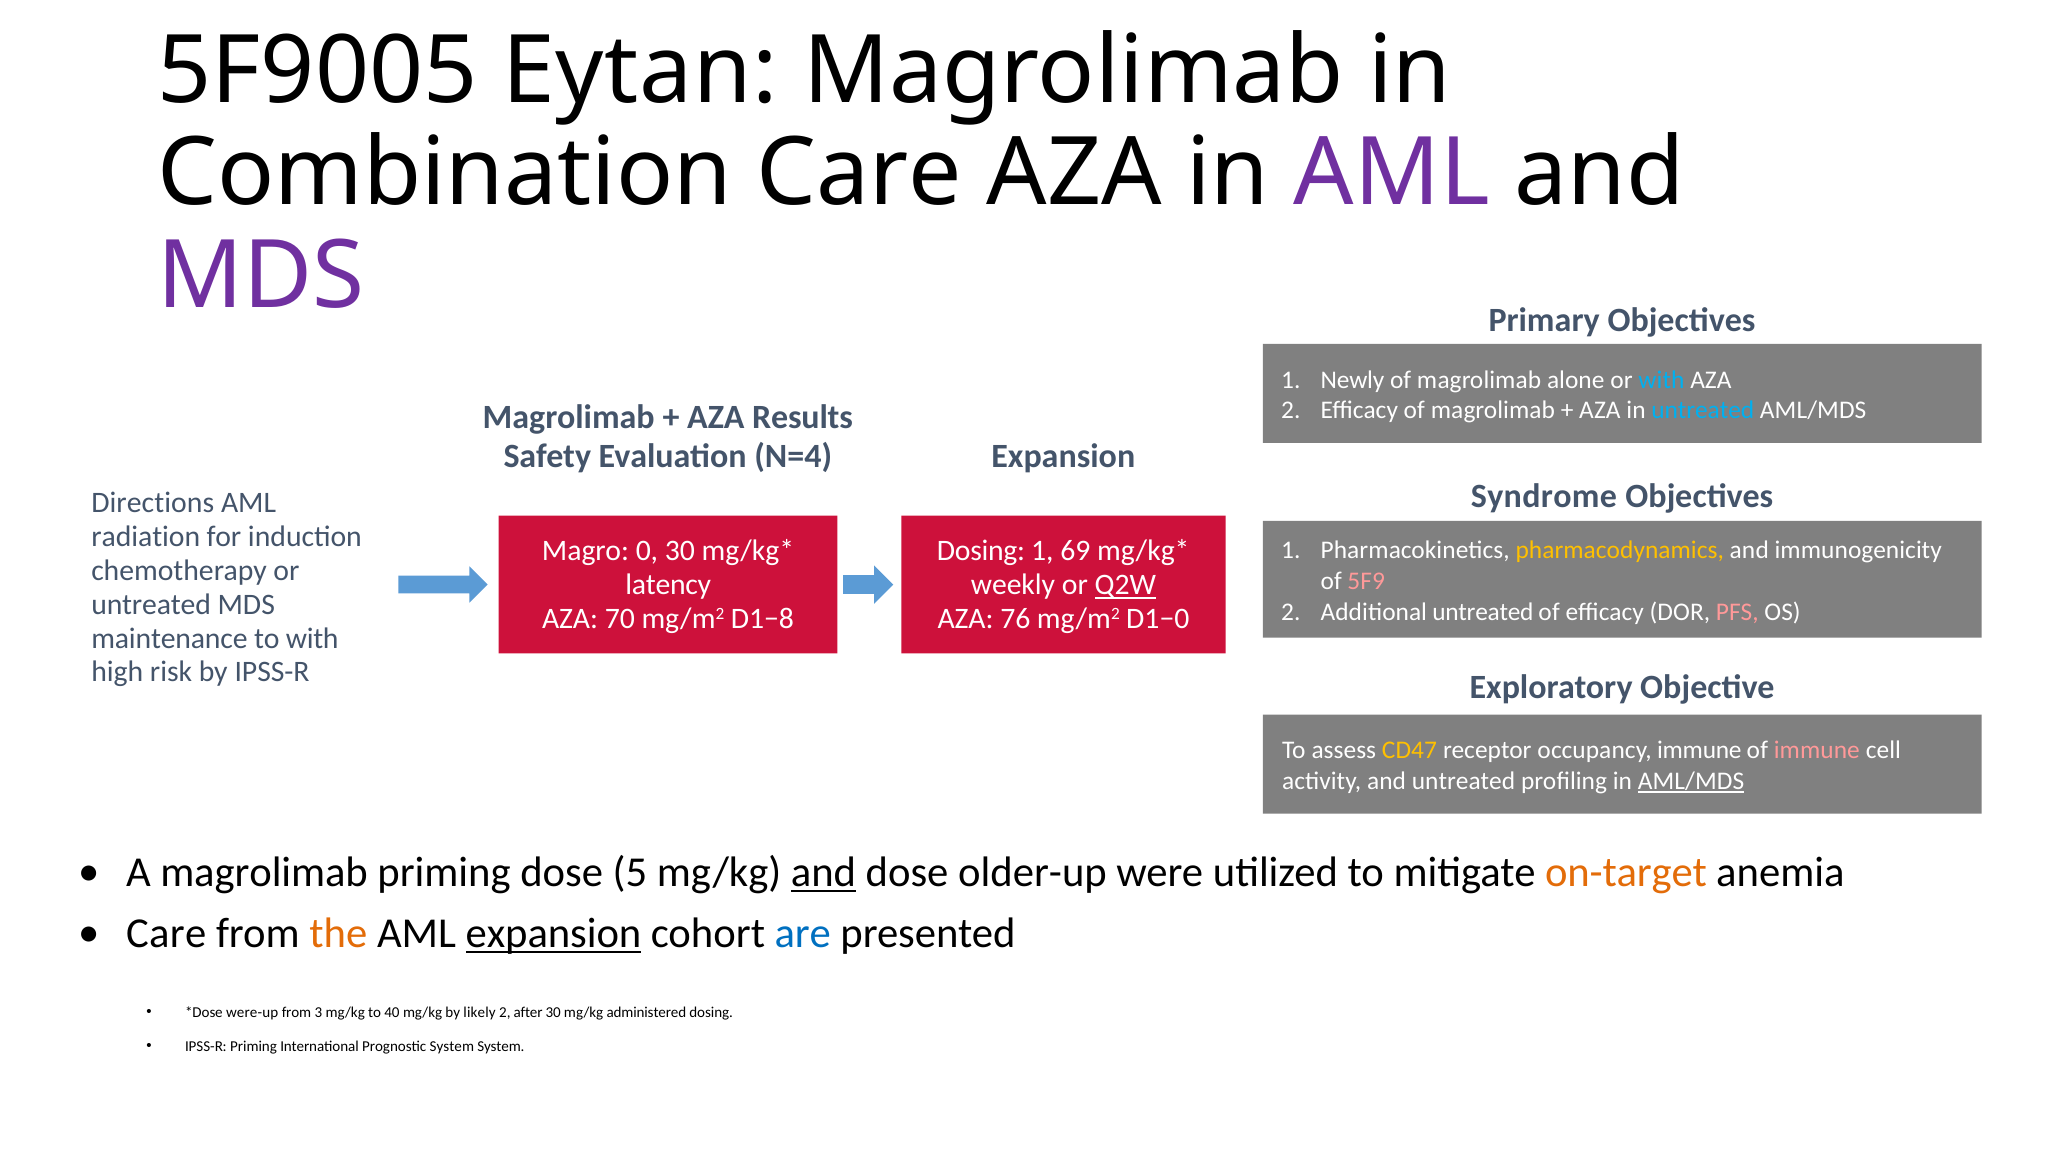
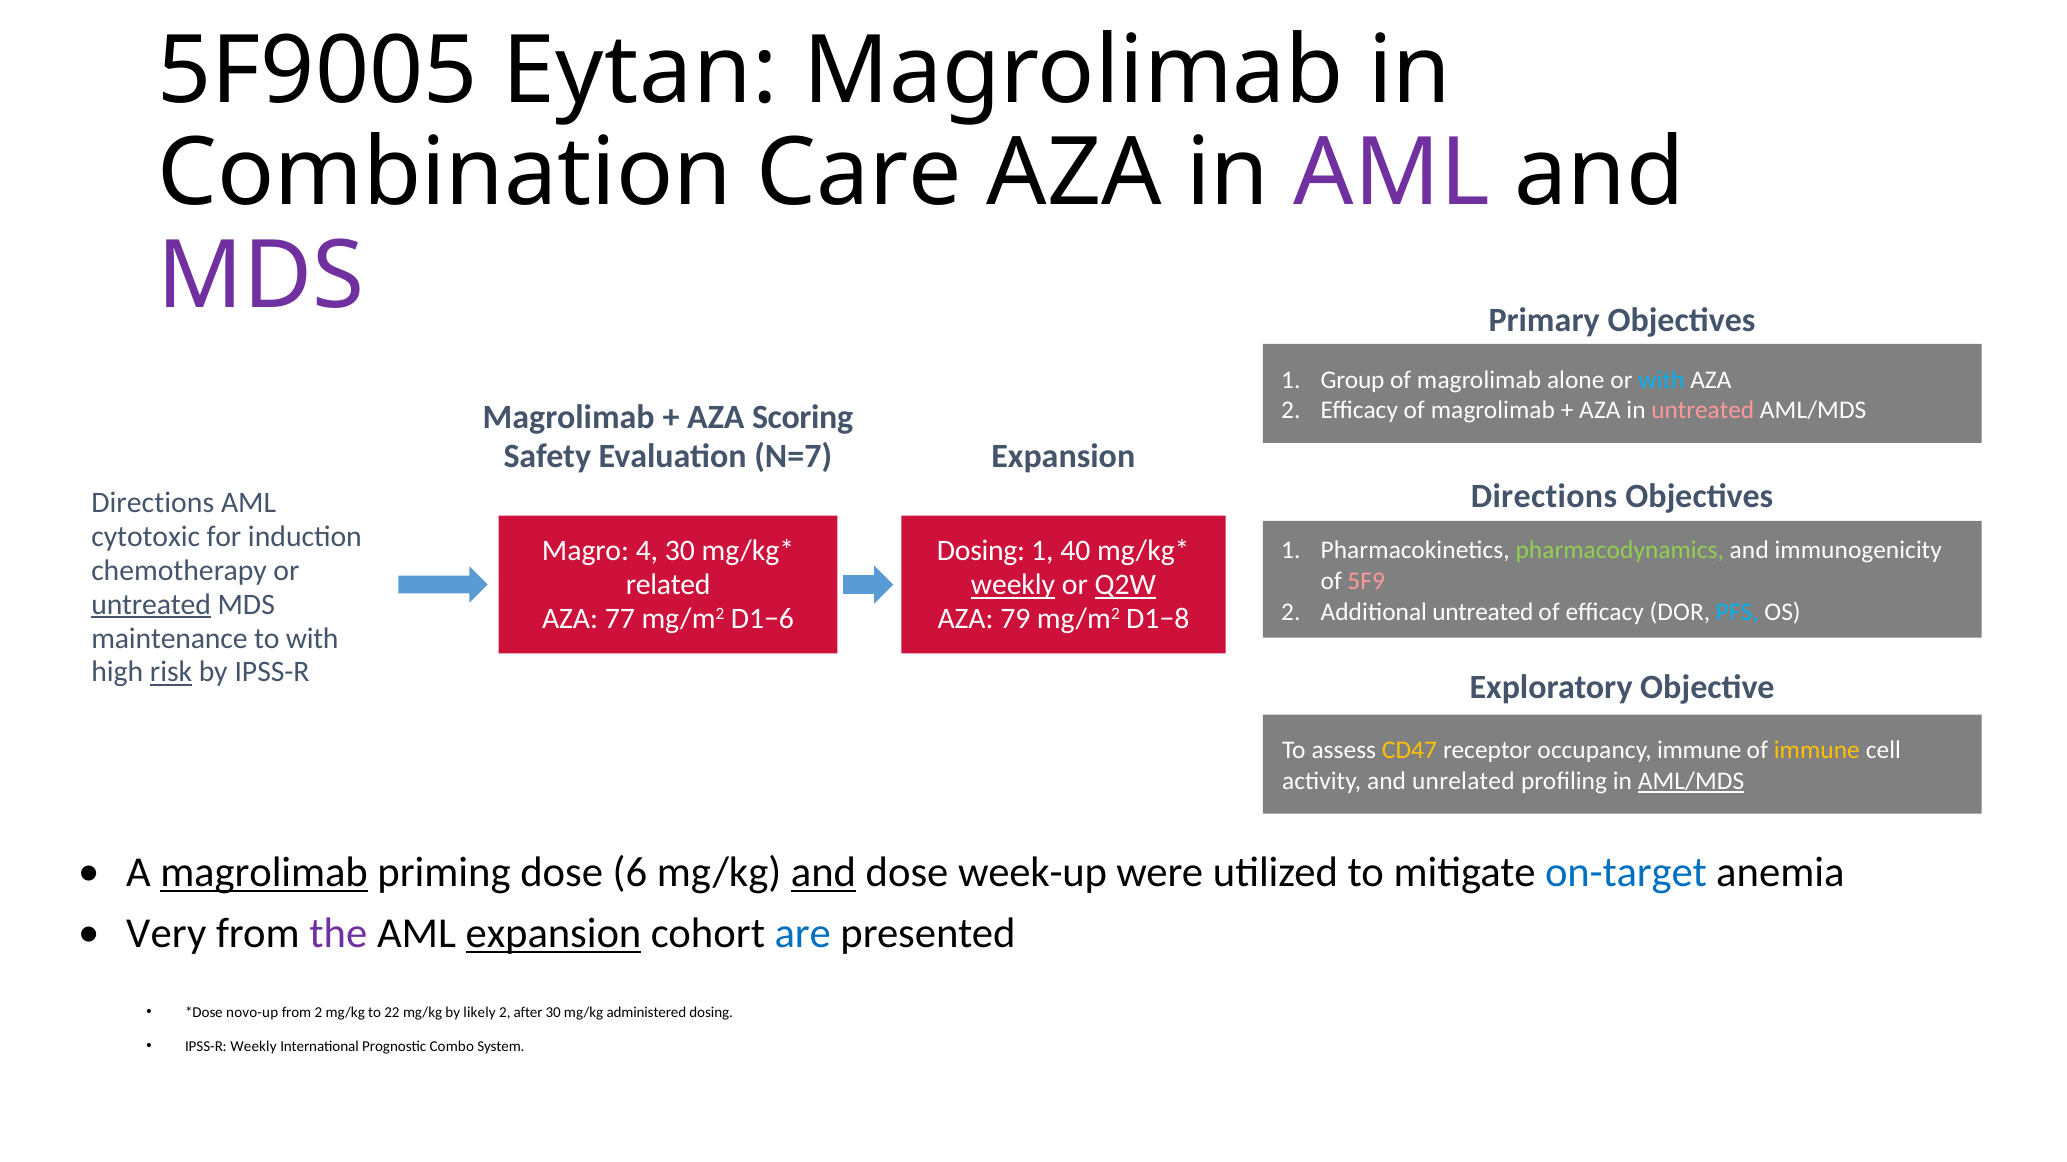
Newly: Newly -> Group
untreated at (1703, 411) colour: light blue -> pink
Results: Results -> Scoring
N=4: N=4 -> N=7
Syndrome at (1544, 497): Syndrome -> Directions
radiation: radiation -> cytotoxic
0: 0 -> 4
69: 69 -> 40
pharmacodynamics colour: yellow -> light green
latency: latency -> related
weekly at (1013, 585) underline: none -> present
untreated at (151, 605) underline: none -> present
PFS colour: pink -> light blue
70: 70 -> 77
D1−8: D1−8 -> D1−6
76: 76 -> 79
D1−0: D1−0 -> D1−8
risk underline: none -> present
immune at (1817, 751) colour: pink -> yellow
and untreated: untreated -> unrelated
magrolimab at (264, 873) underline: none -> present
5: 5 -> 6
older-up: older-up -> week-up
on-target colour: orange -> blue
Care at (166, 934): Care -> Very
the colour: orange -> purple
were-up: were-up -> novo-up
from 3: 3 -> 2
40: 40 -> 22
IPSS-R Priming: Priming -> Weekly
Prognostic System: System -> Combo
